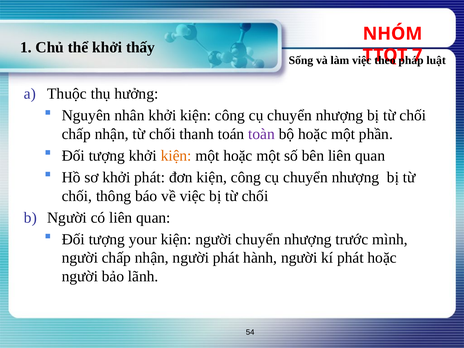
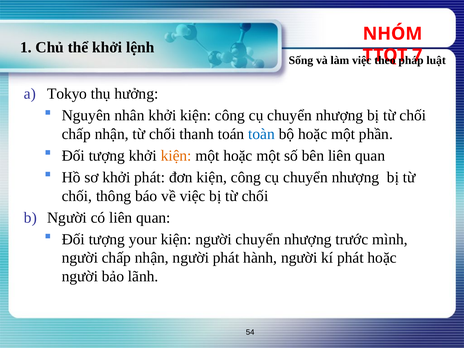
thấy: thấy -> lệnh
Thuộc: Thuộc -> Tokyo
toàn colour: purple -> blue
